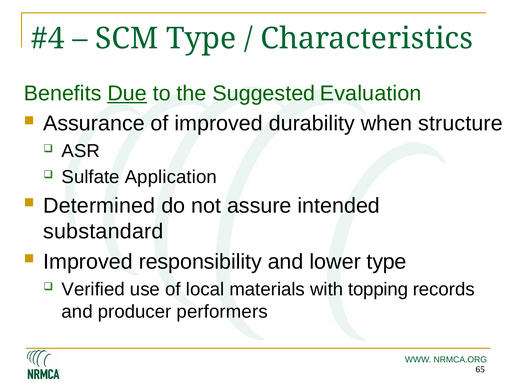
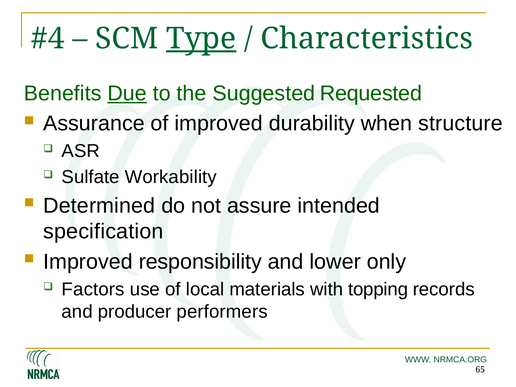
Type at (201, 38) underline: none -> present
Evaluation: Evaluation -> Requested
Application: Application -> Workability
substandard: substandard -> specification
lower type: type -> only
Verified: Verified -> Factors
